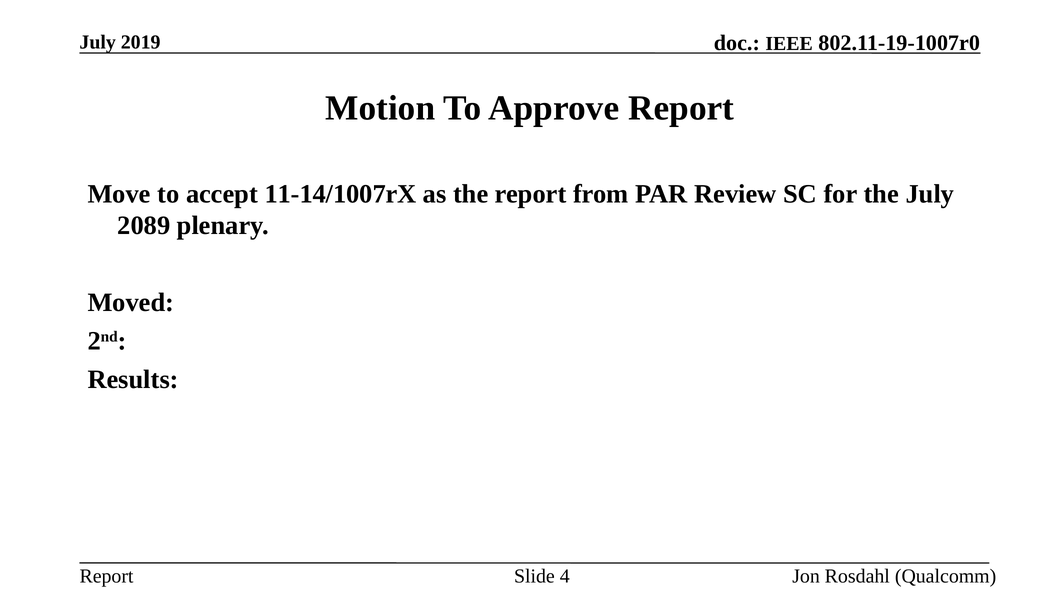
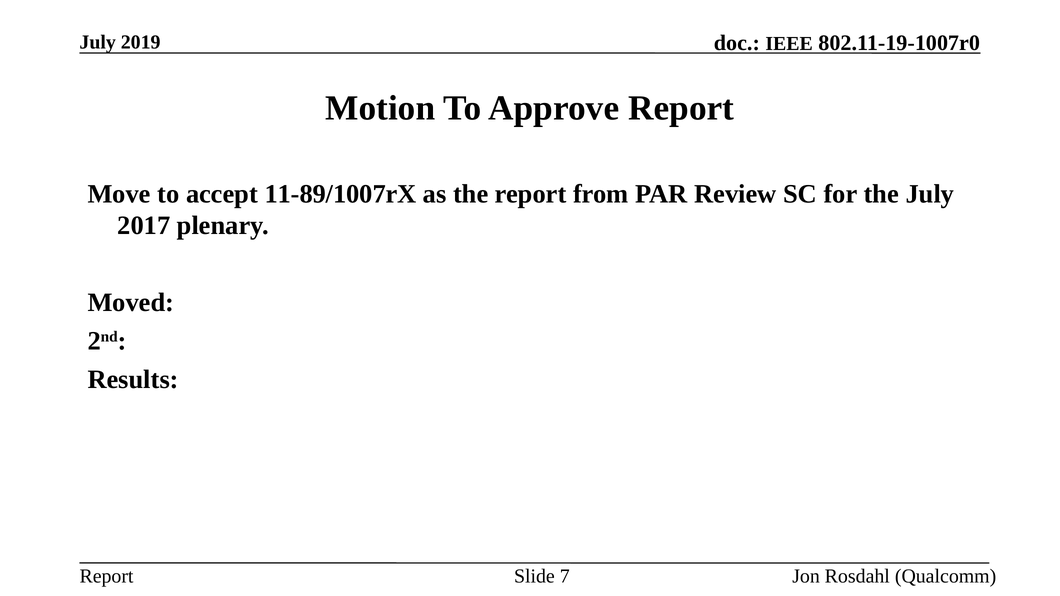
11-14/1007rX: 11-14/1007rX -> 11-89/1007rX
2089: 2089 -> 2017
4: 4 -> 7
